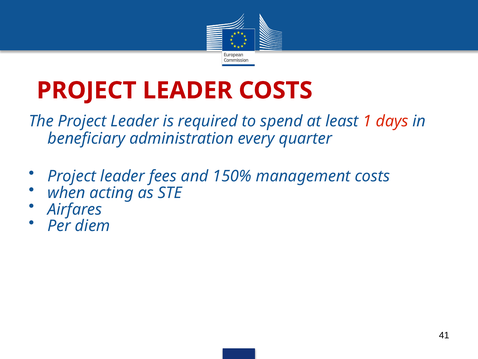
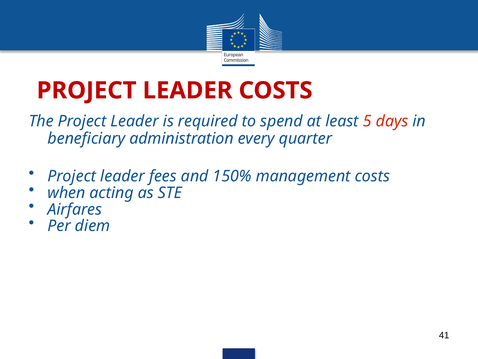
1: 1 -> 5
